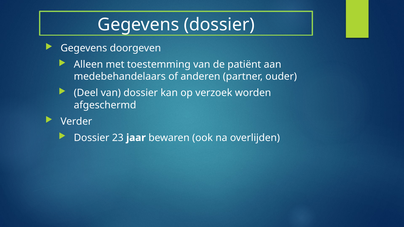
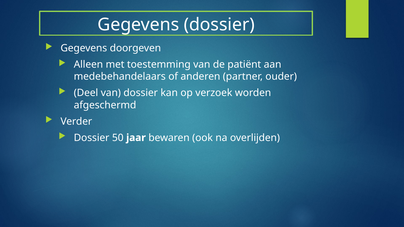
23: 23 -> 50
